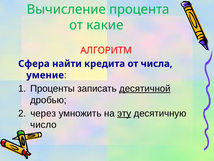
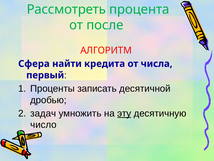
Вычисление: Вычисление -> Рассмотреть
какие: какие -> после
умение: умение -> первый
десятичной underline: present -> none
через: через -> задач
